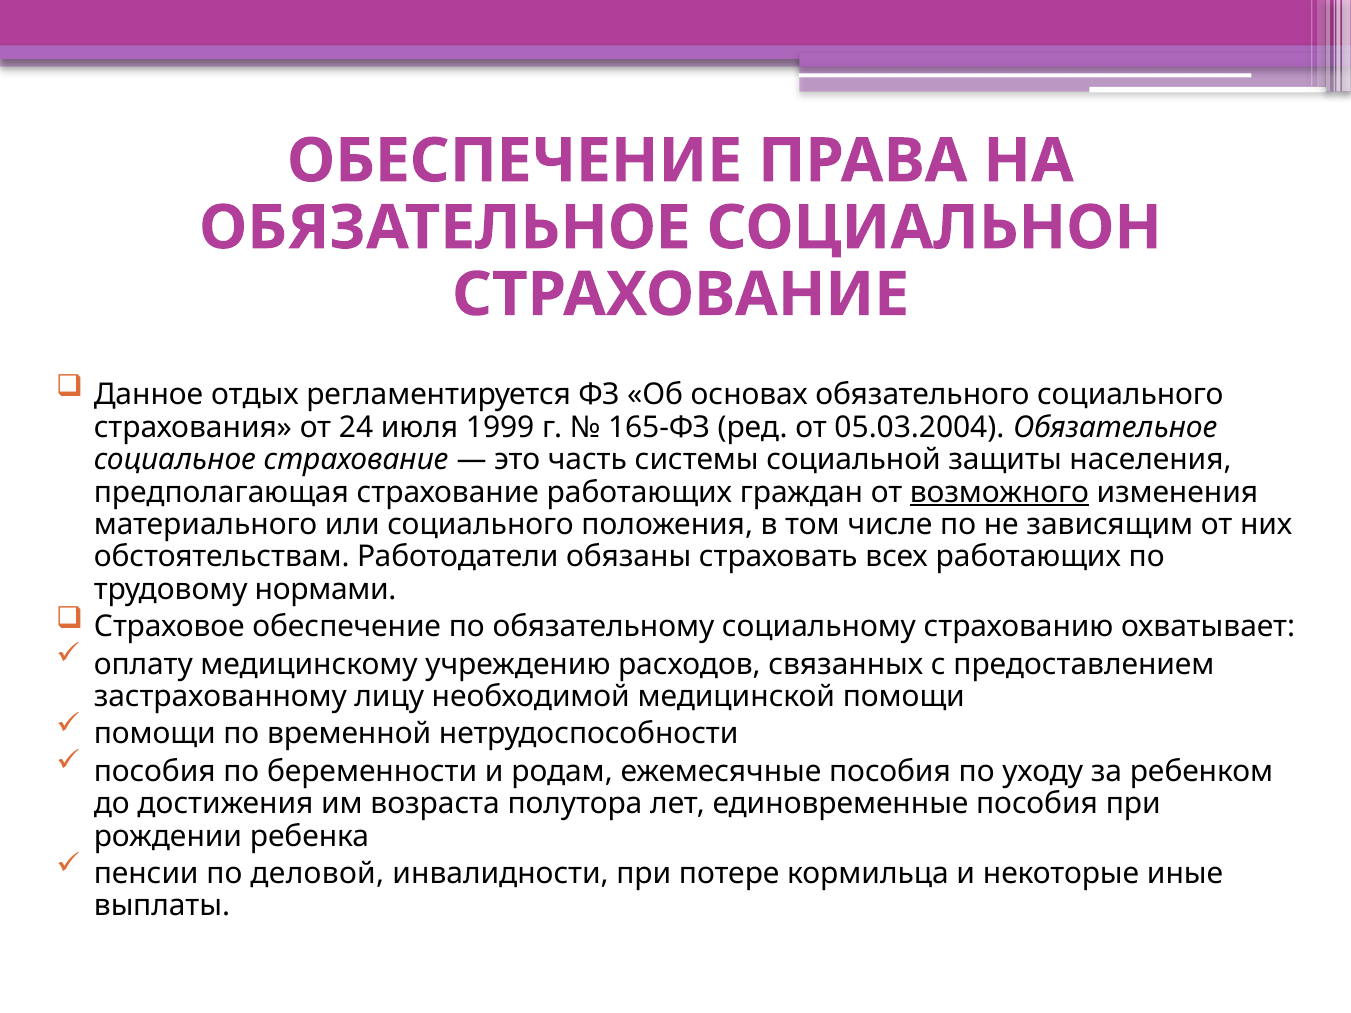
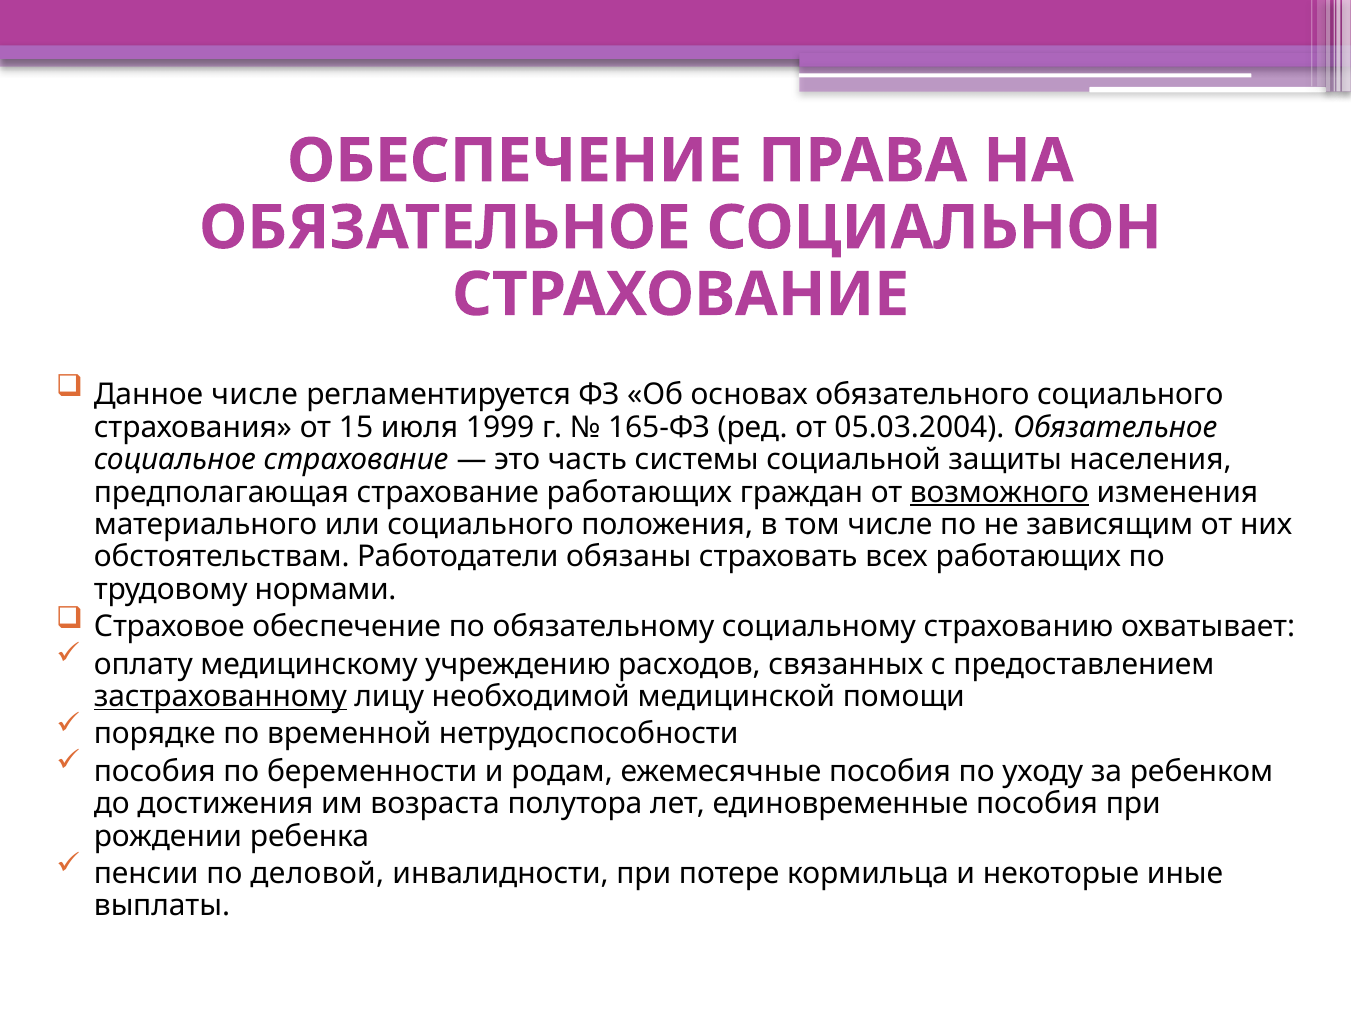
Данное отдых: отдых -> числе
24: 24 -> 15
застрахованному underline: none -> present
помощи at (155, 734): помощи -> порядке
